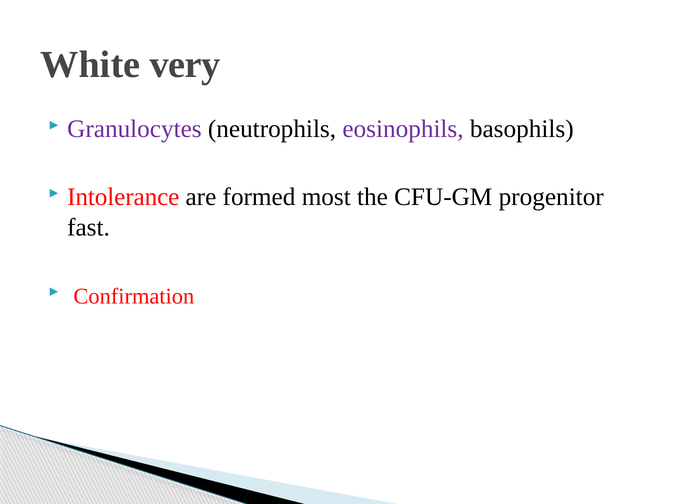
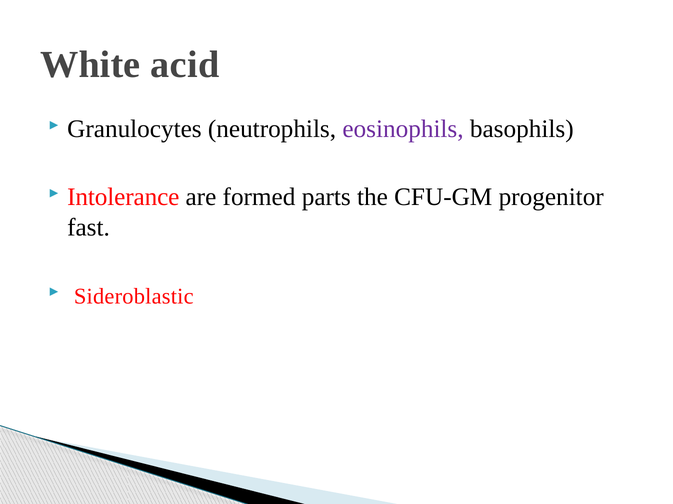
very: very -> acid
Granulocytes colour: purple -> black
most: most -> parts
Confirmation: Confirmation -> Sideroblastic
